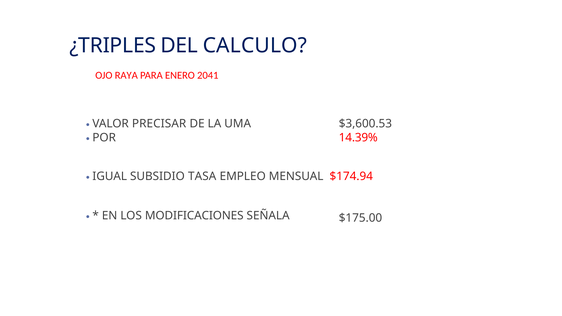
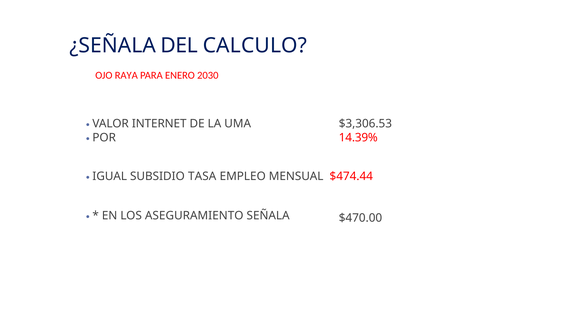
¿TRIPLES: ¿TRIPLES -> ¿SEÑALA
2041: 2041 -> 2030
PRECISAR: PRECISAR -> INTERNET
$3,600.53: $3,600.53 -> $3,306.53
$174.94: $174.94 -> $474.44
MODIFICACIONES: MODIFICACIONES -> ASEGURAMIENTO
$175.00: $175.00 -> $470.00
